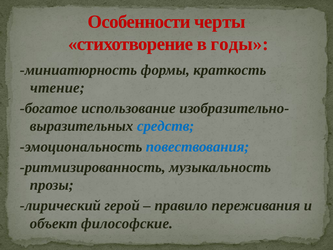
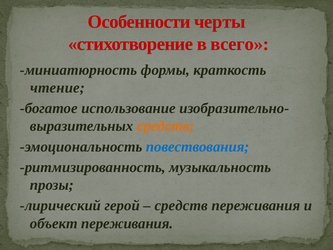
годы: годы -> всего
средств at (166, 126) colour: blue -> orange
правило at (181, 205): правило -> средств
объект философские: философские -> переживания
